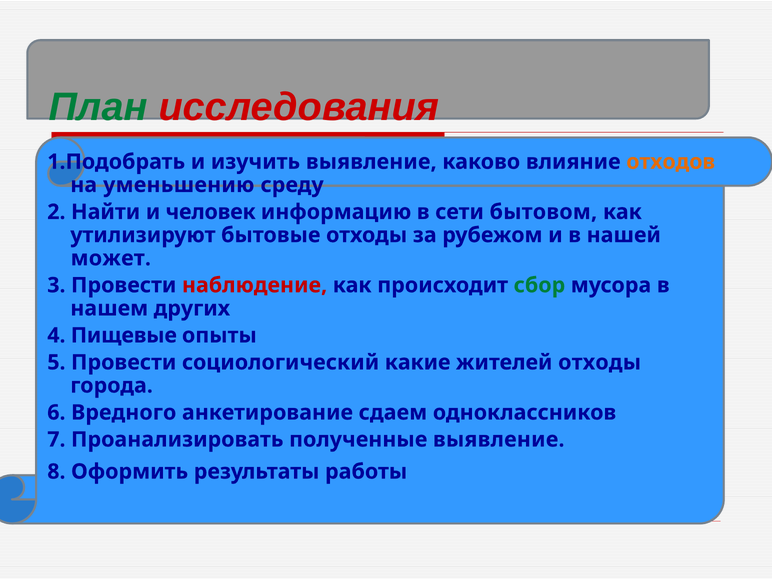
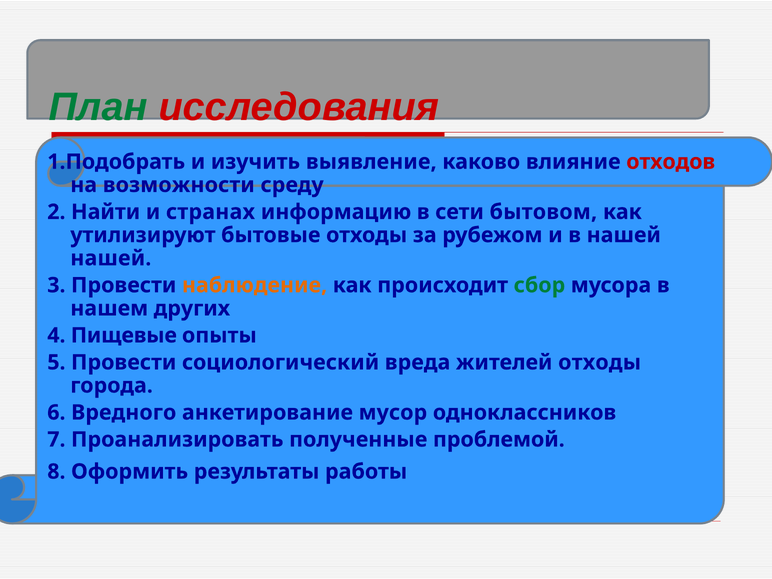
отходов colour: orange -> red
уменьшению: уменьшению -> возможности
человек: человек -> странах
может at (111, 258): может -> нашей
наблюдение colour: red -> orange
какие: какие -> вреда
сдаем: сдаем -> мусор
полученные выявление: выявление -> проблемой
